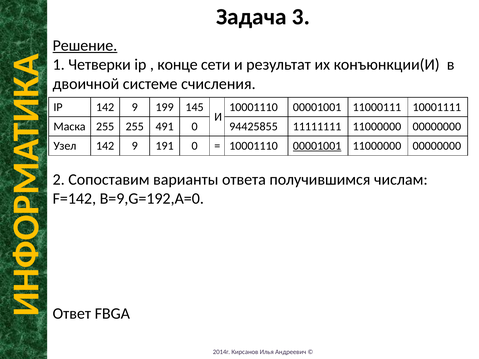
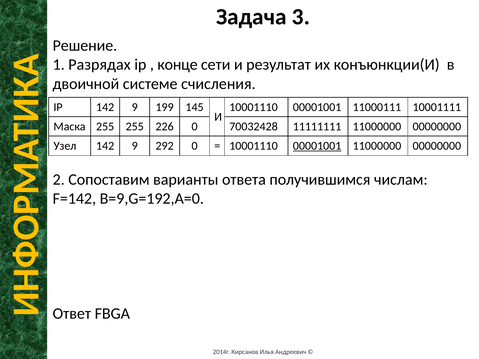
Решение underline: present -> none
Четверки: Четверки -> Разрядах
491: 491 -> 226
94425855: 94425855 -> 70032428
191: 191 -> 292
